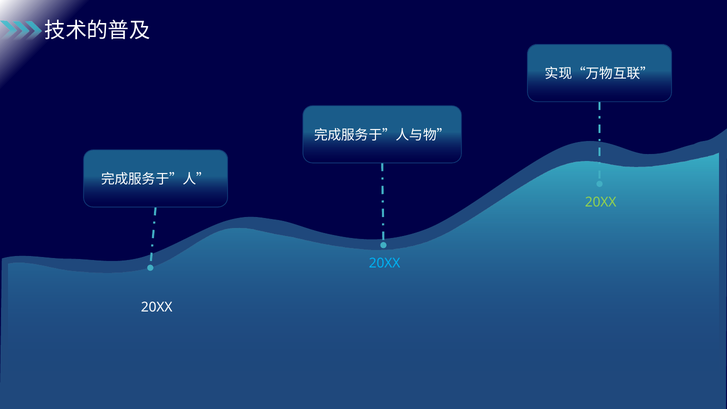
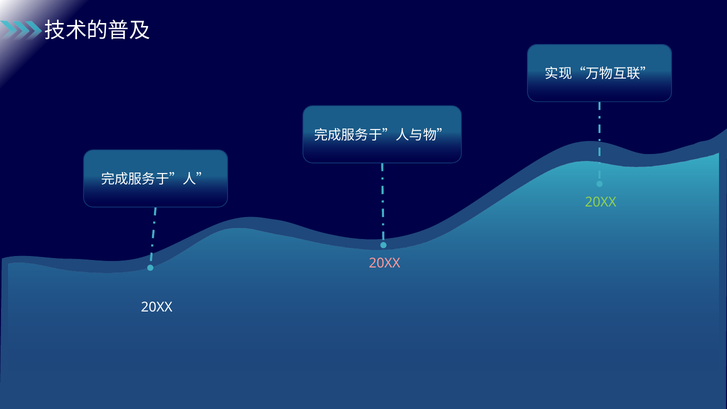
20XX at (385, 263) colour: light blue -> pink
